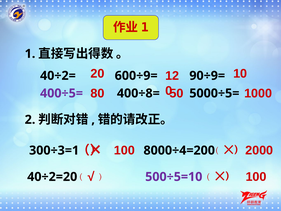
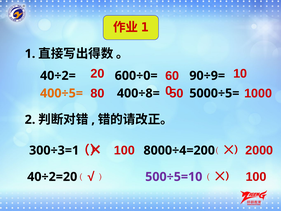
12: 12 -> 60
600÷9=: 600÷9= -> 600÷0=
400÷5= colour: purple -> orange
